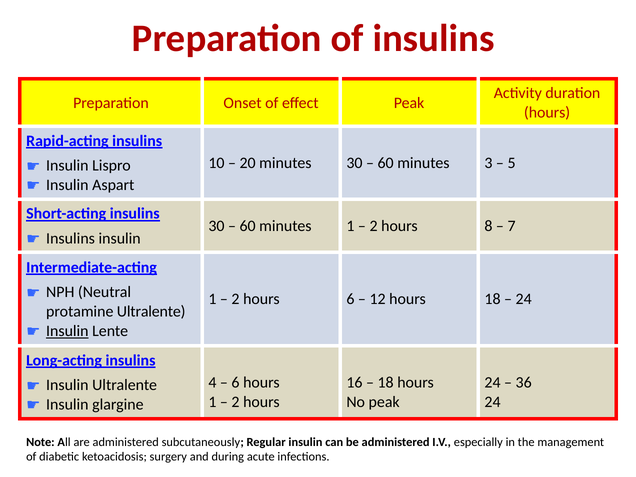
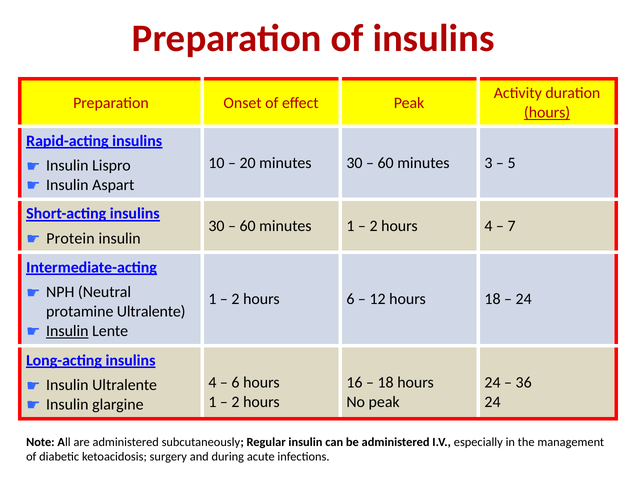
hours at (547, 112) underline: none -> present
hours 8: 8 -> 4
Insulins at (71, 238): Insulins -> Protein
